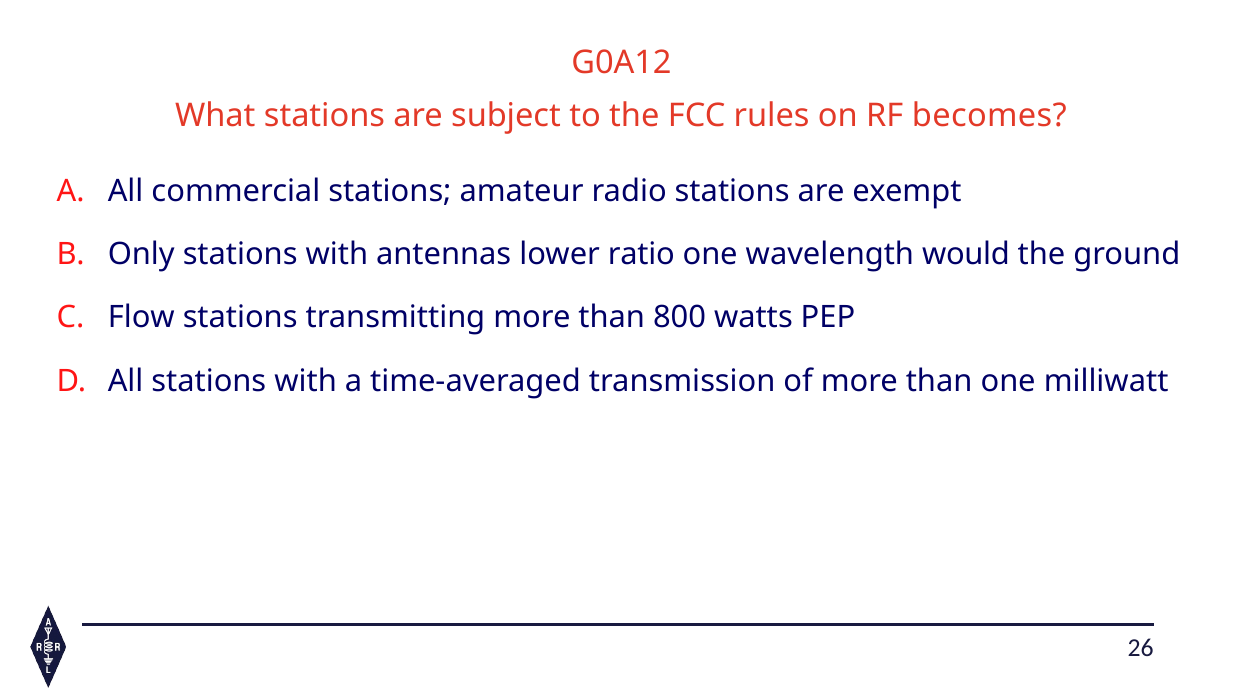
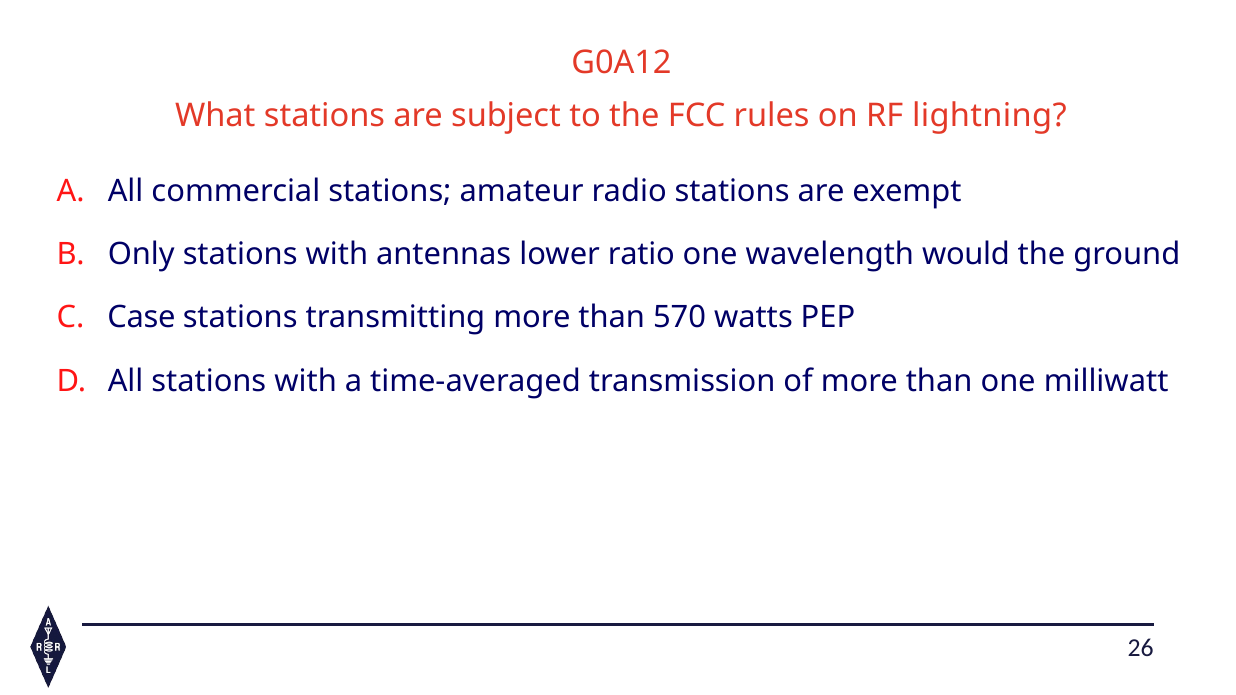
becomes: becomes -> lightning
Flow: Flow -> Case
800: 800 -> 570
